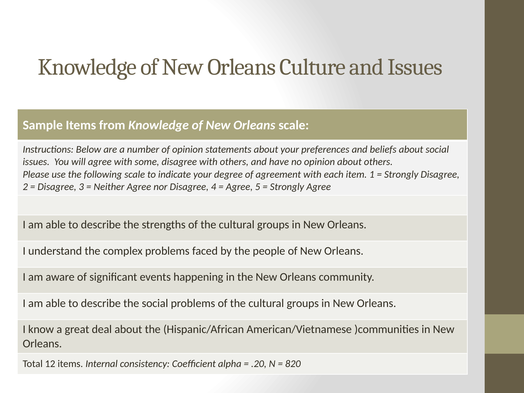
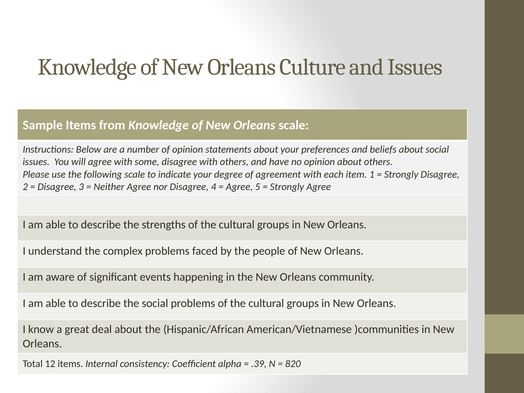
.20: .20 -> .39
